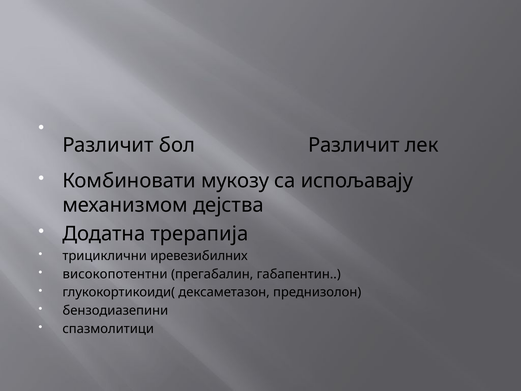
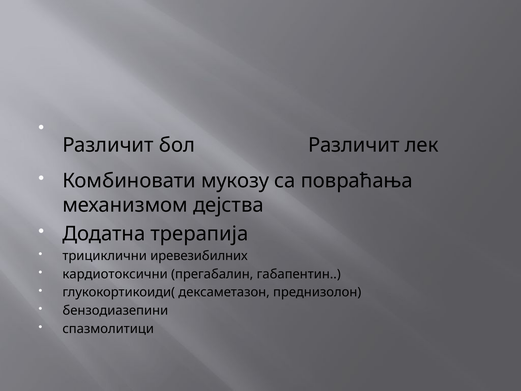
испољавају: испољавају -> повраћања
високопотентни: високопотентни -> кардиотоксични
